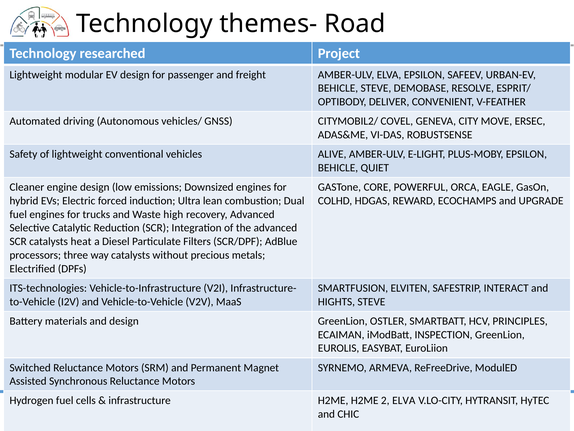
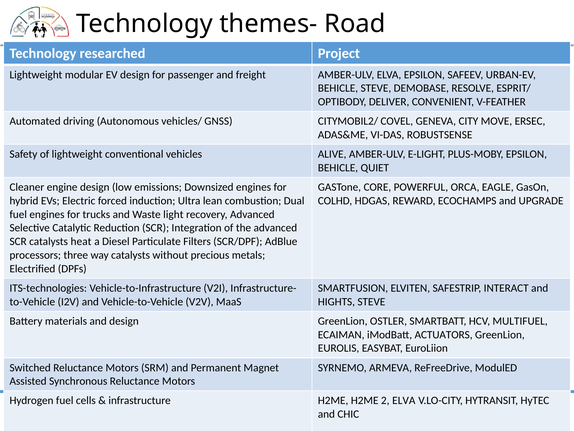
high: high -> light
PRINCIPLES: PRINCIPLES -> MULTIFUEL
INSPECTION: INSPECTION -> ACTUATORS
